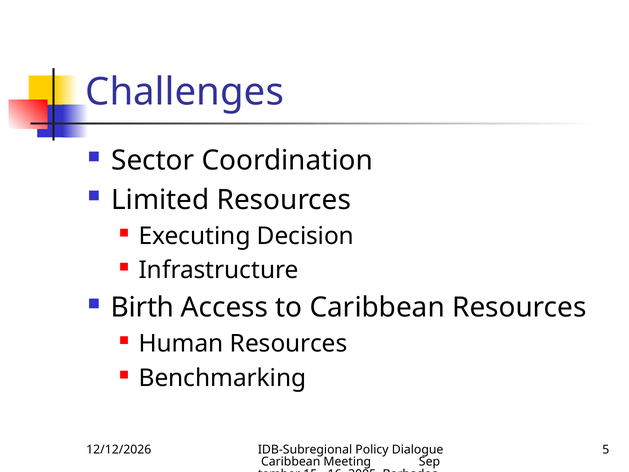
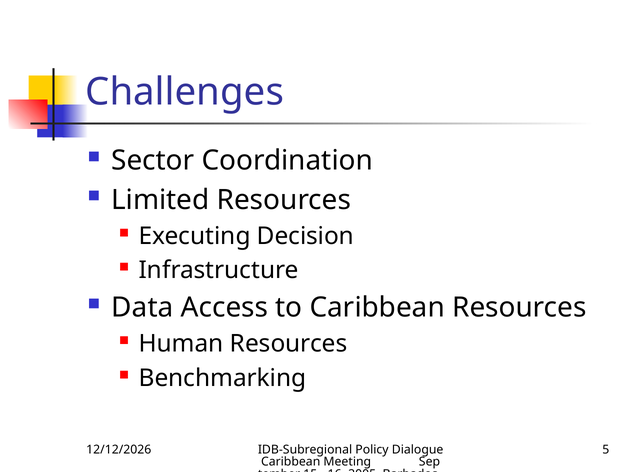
Birth: Birth -> Data
